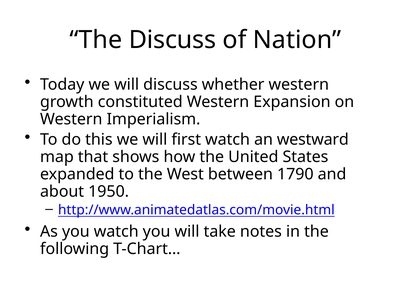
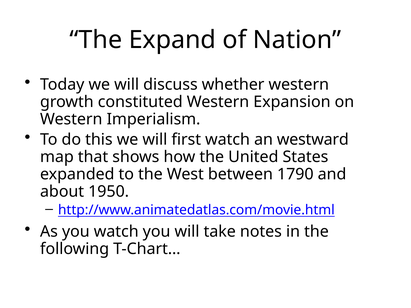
The Discuss: Discuss -> Expand
